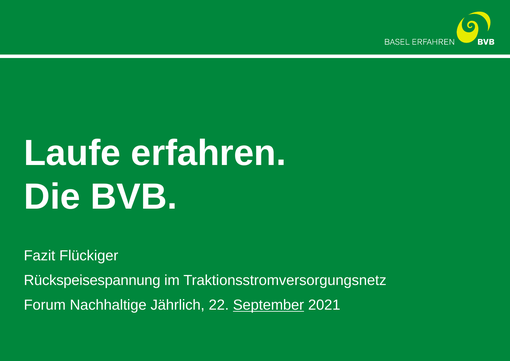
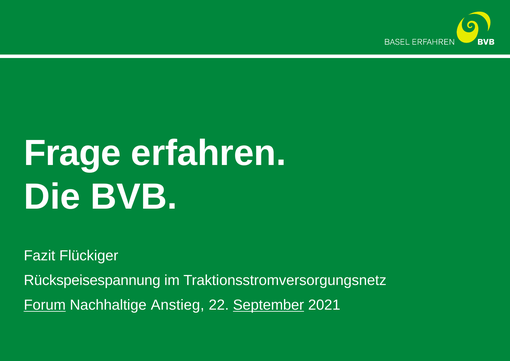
Laufe: Laufe -> Frage
Forum underline: none -> present
Jährlich: Jährlich -> Anstieg
